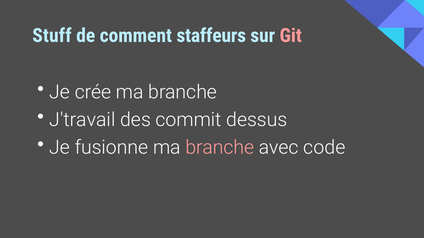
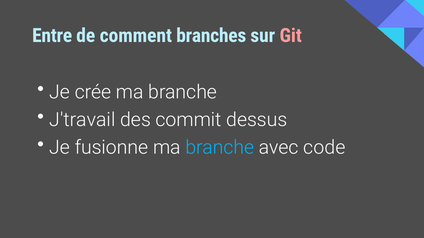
Stuff: Stuff -> Entre
staffeurs: staffeurs -> branches
branche at (220, 148) colour: pink -> light blue
